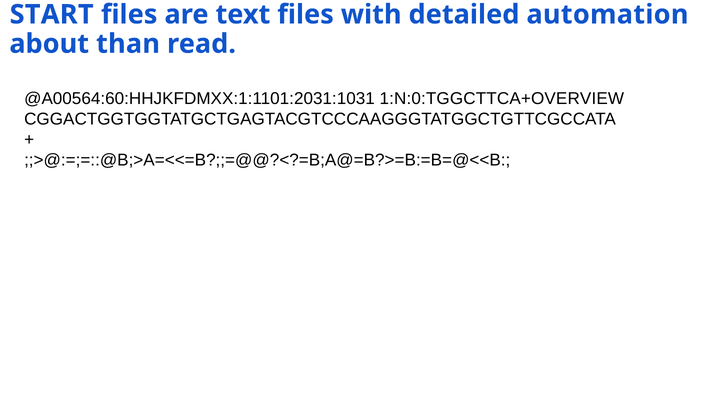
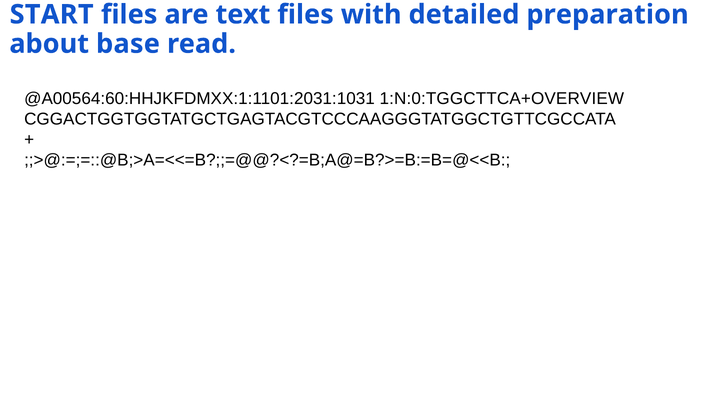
automation: automation -> preparation
than: than -> base
